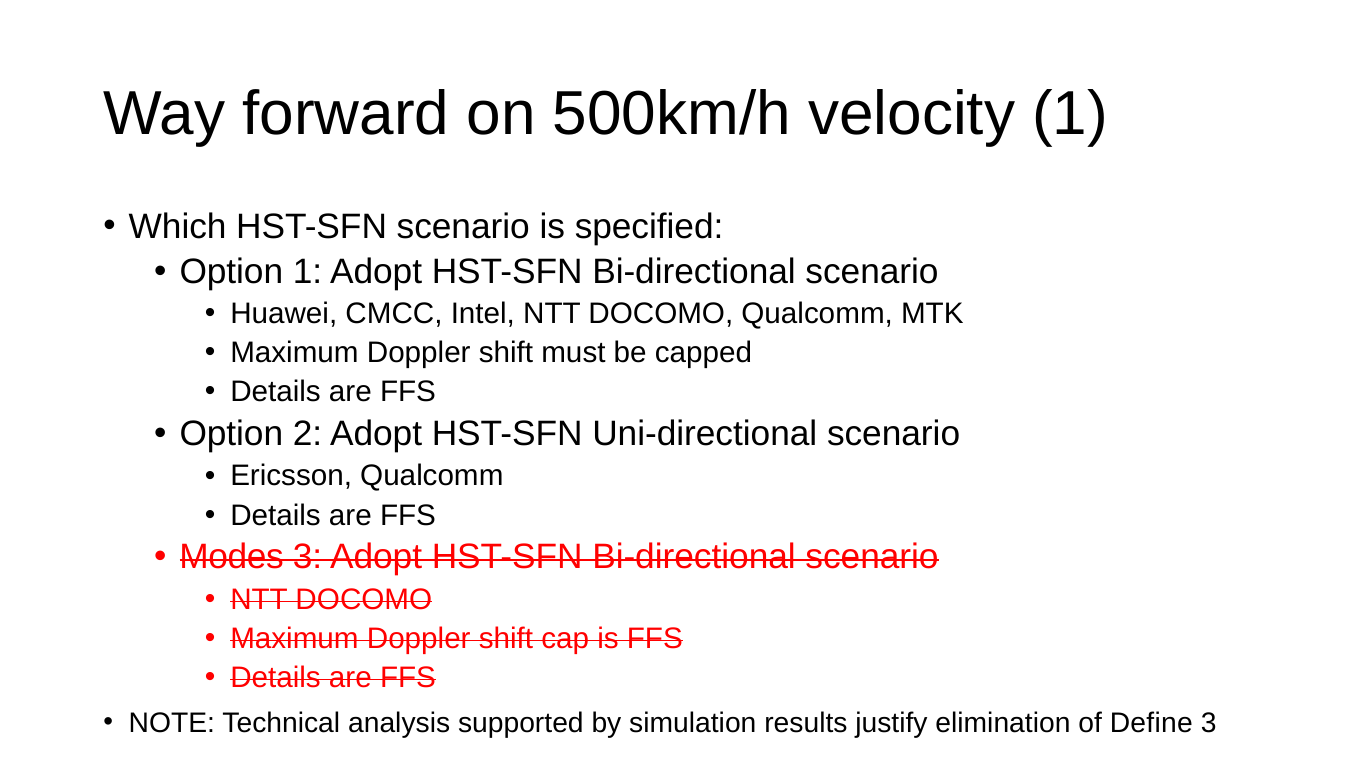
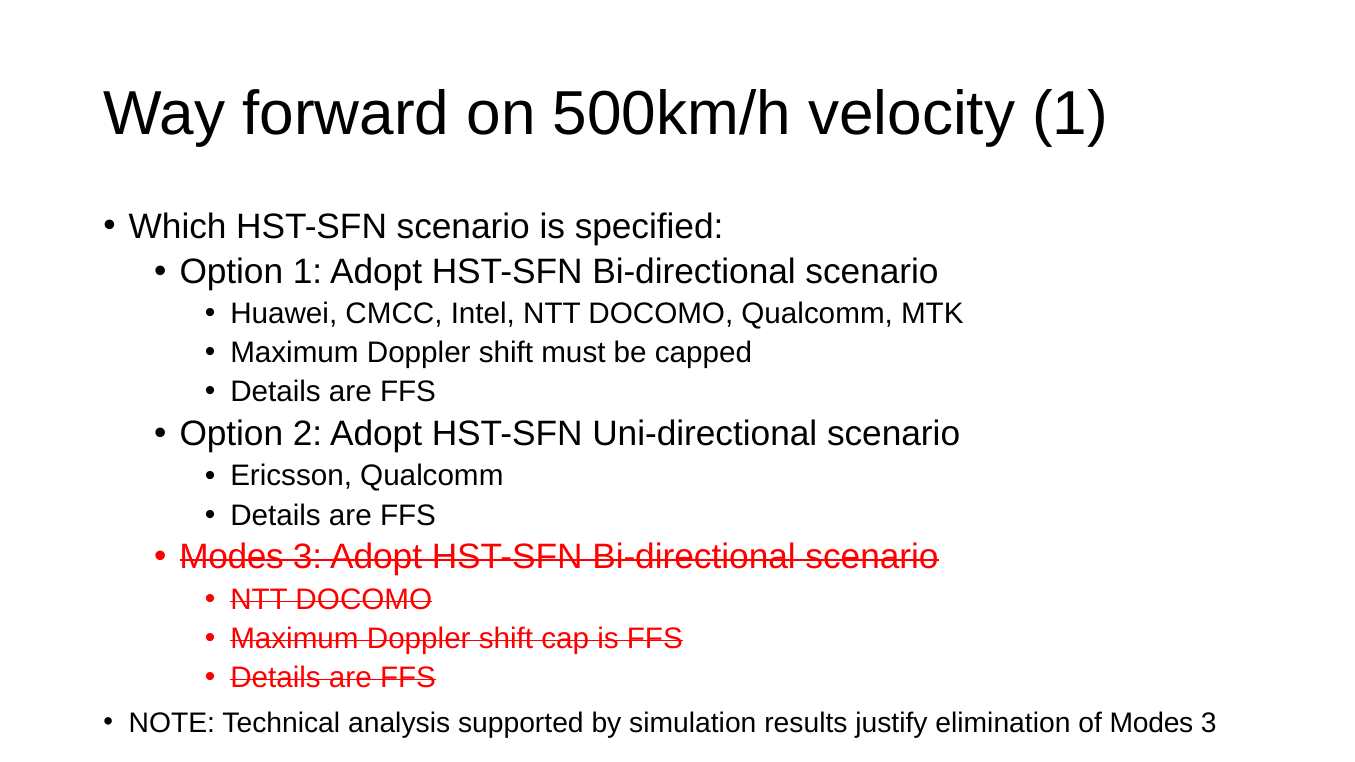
of Define: Define -> Modes
